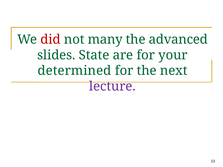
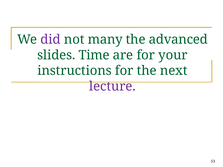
did colour: red -> purple
State: State -> Time
determined: determined -> instructions
